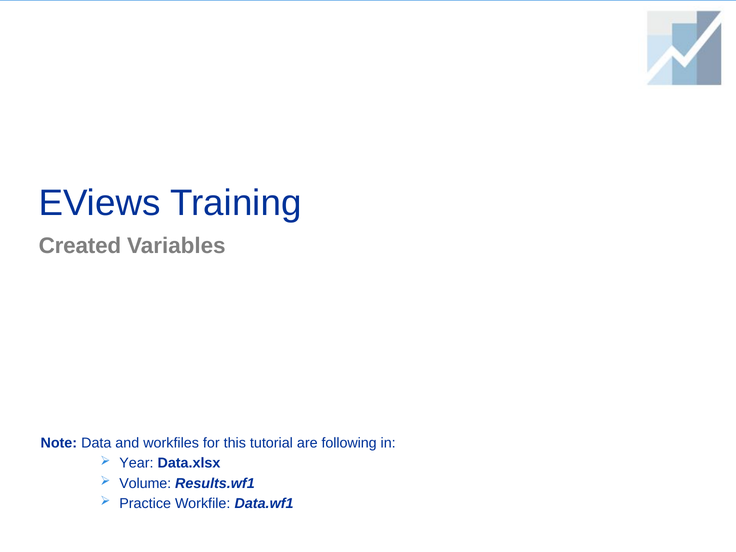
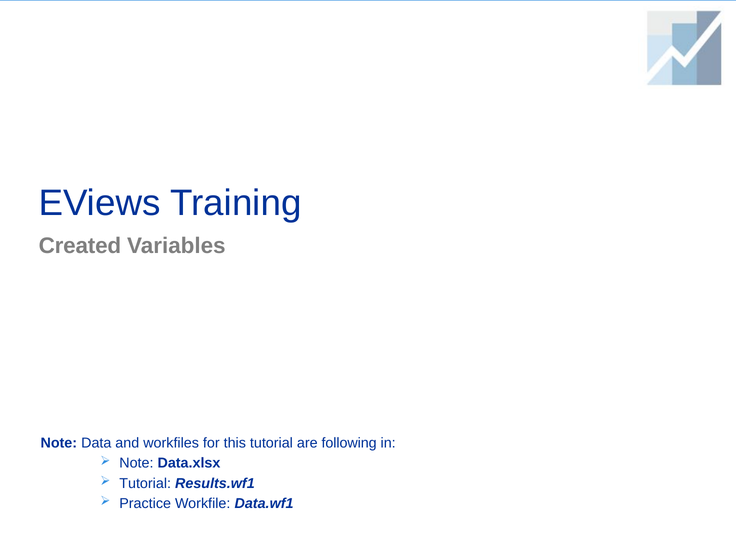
Year at (136, 463): Year -> Note
Volume at (145, 483): Volume -> Tutorial
